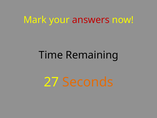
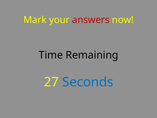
Seconds colour: orange -> blue
